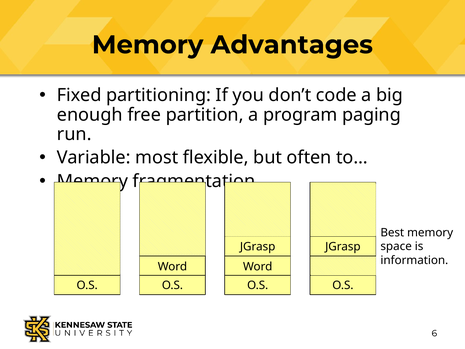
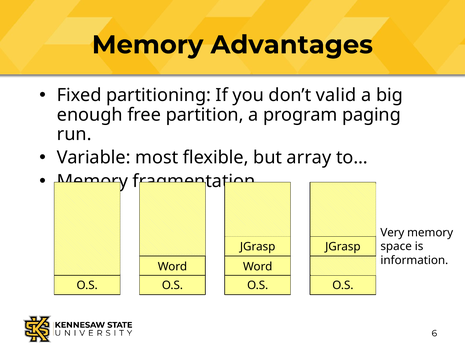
code: code -> valid
often: often -> array
Best: Best -> Very
